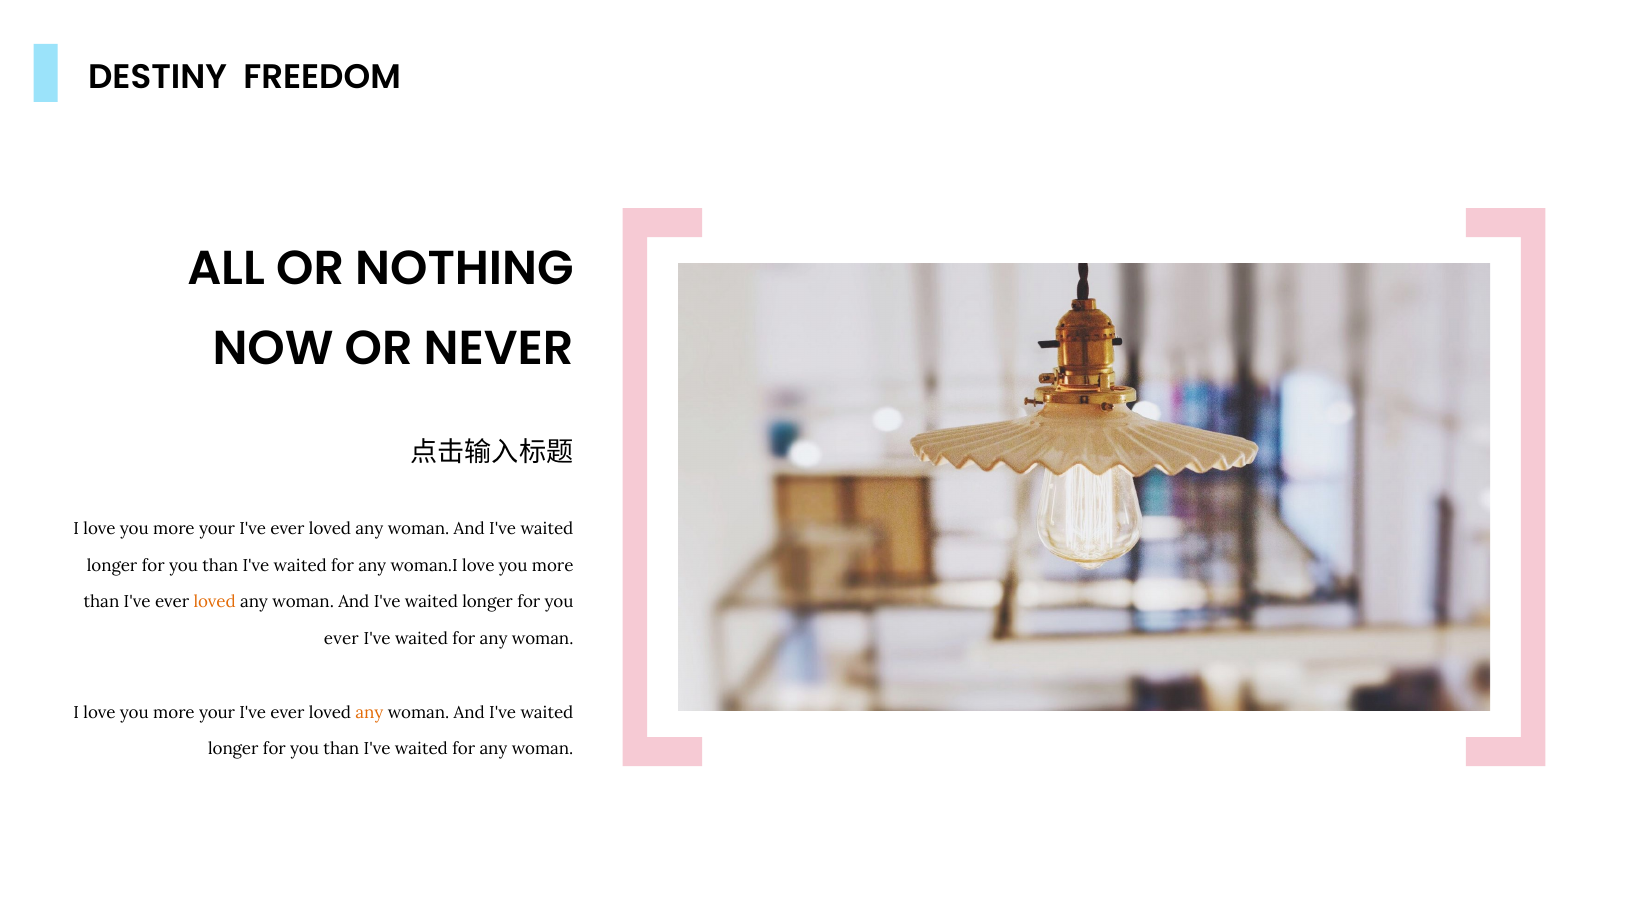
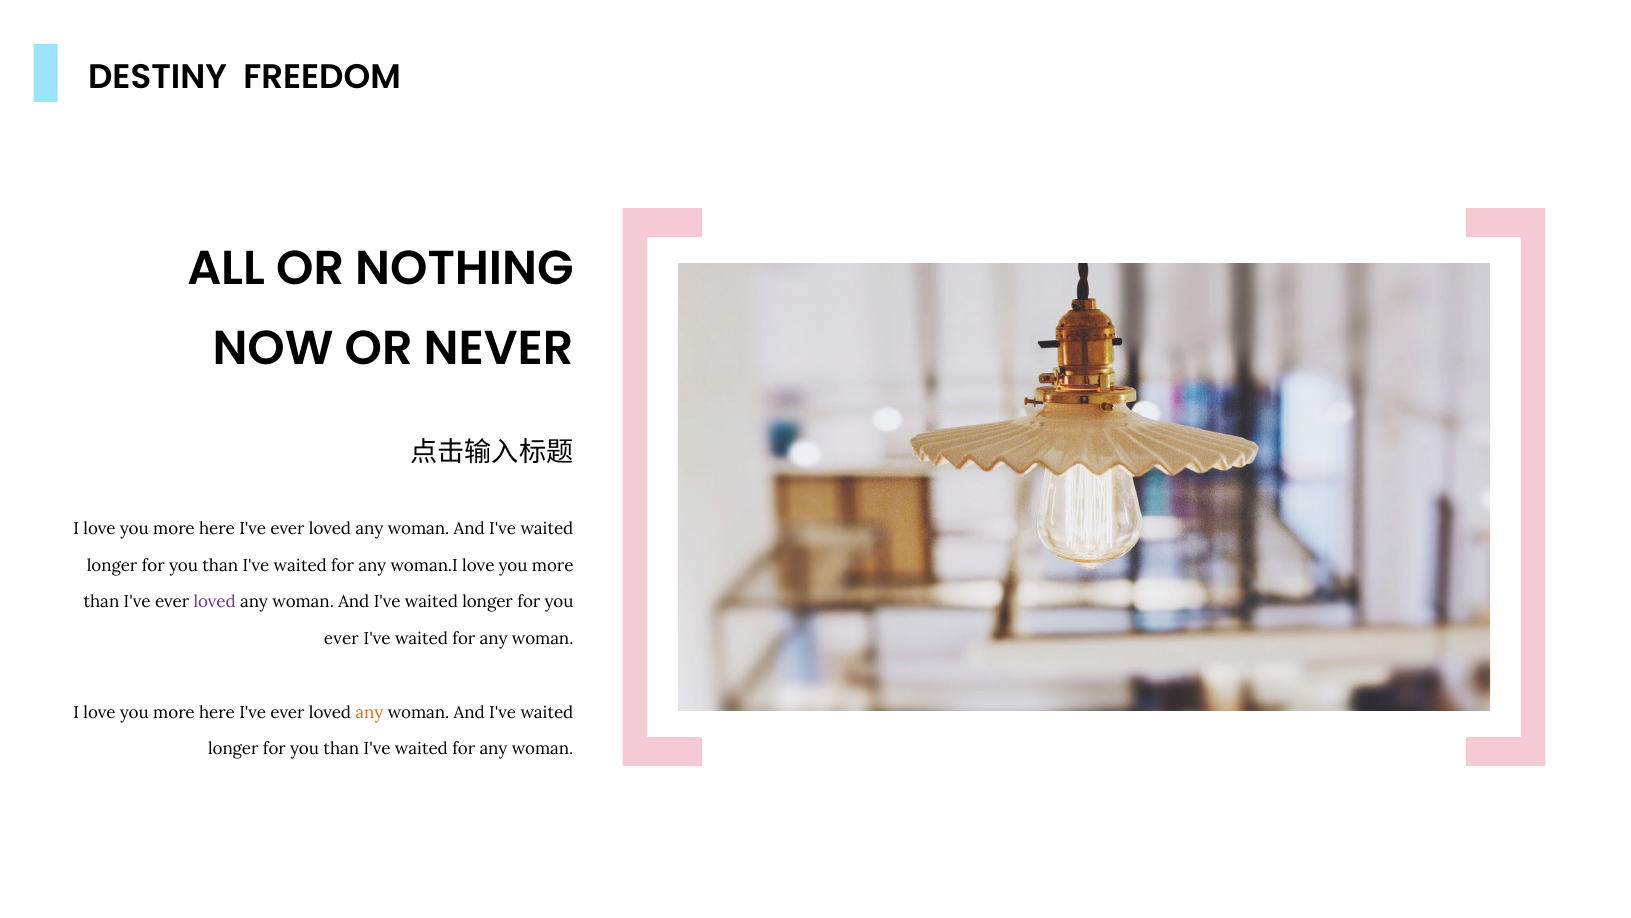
your at (217, 528): your -> here
loved at (215, 602) colour: orange -> purple
your at (217, 712): your -> here
